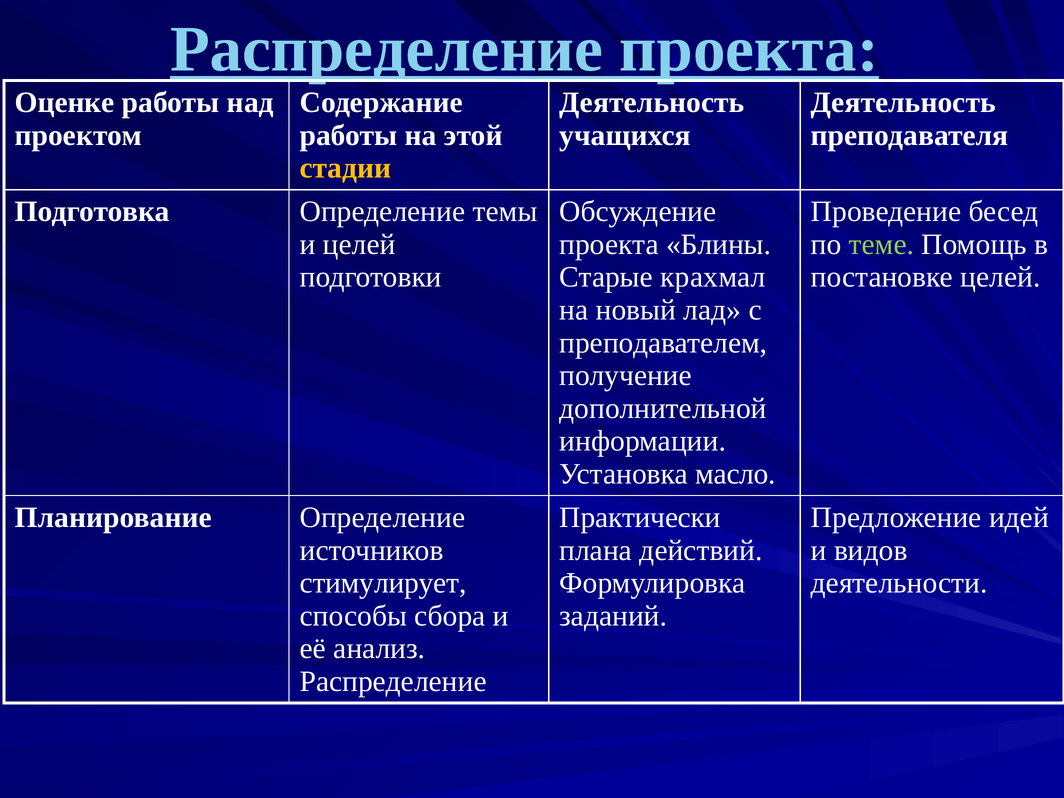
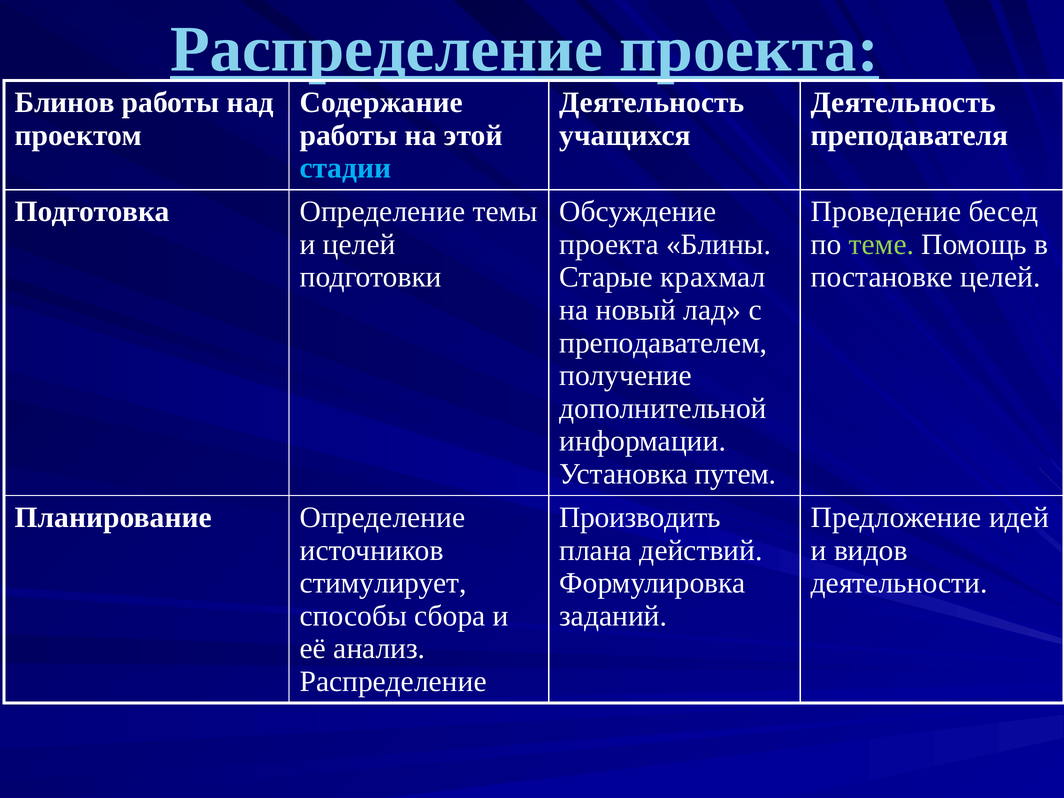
Оценке: Оценке -> Блинов
стадии colour: yellow -> light blue
масло: масло -> путем
Практически: Практически -> Производить
